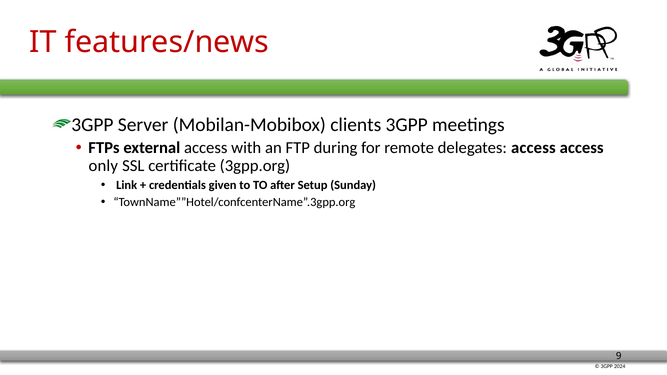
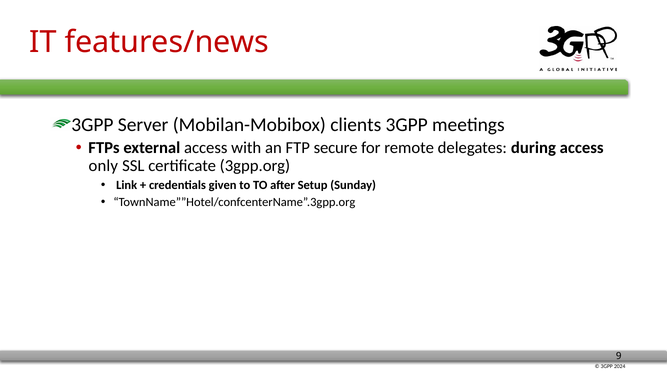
during: during -> secure
delegates access: access -> during
